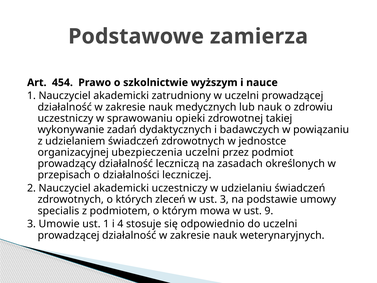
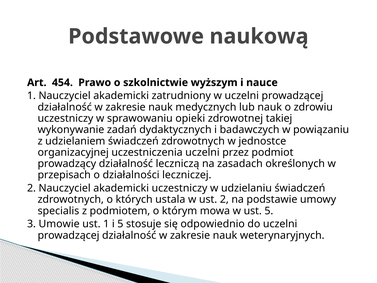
zamierza: zamierza -> naukową
ubezpieczenia: ubezpieczenia -> uczestniczenia
zleceń: zleceń -> ustala
ust 3: 3 -> 2
ust 9: 9 -> 5
i 4: 4 -> 5
